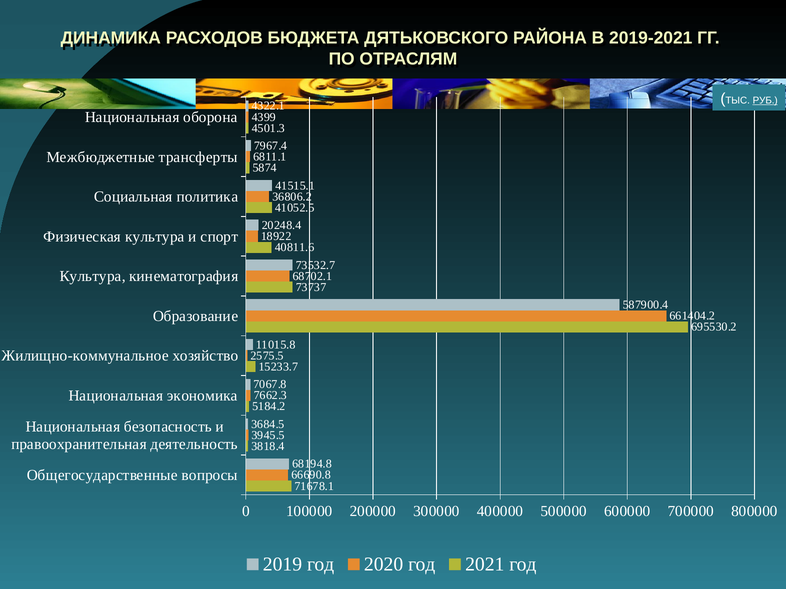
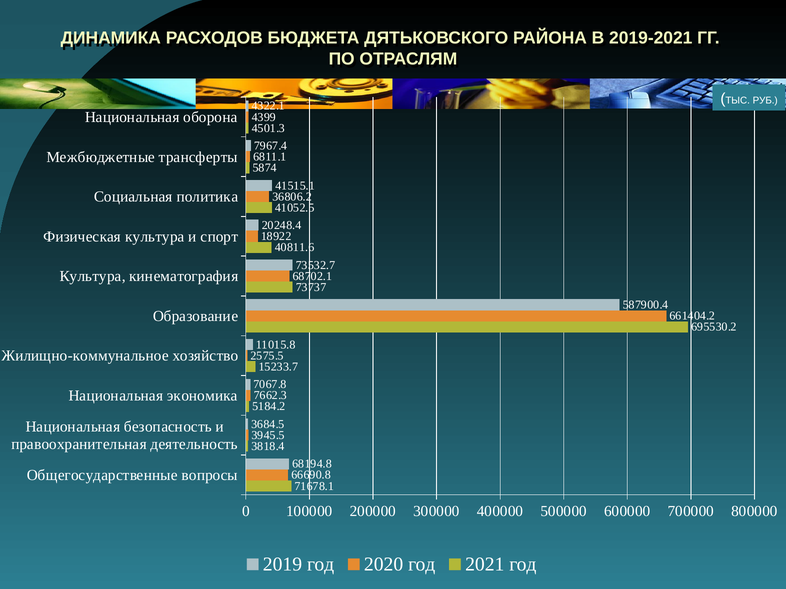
РУБ underline: present -> none
